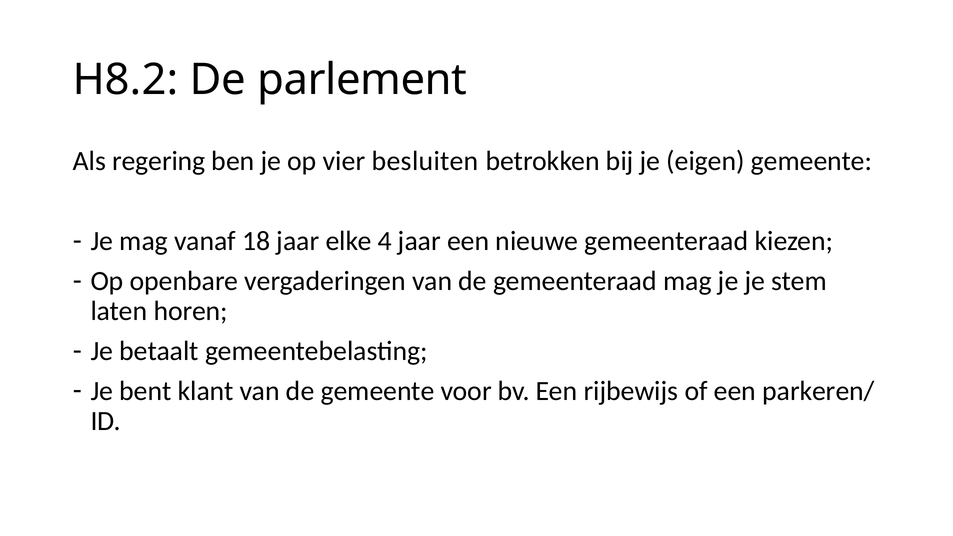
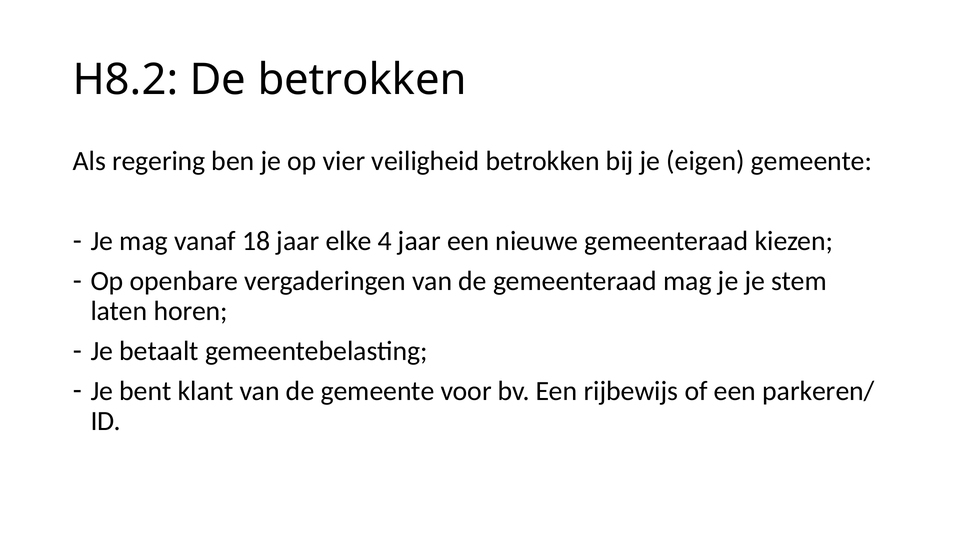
De parlement: parlement -> betrokken
besluiten: besluiten -> veiligheid
